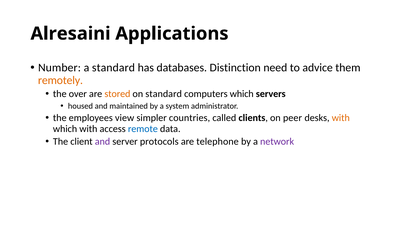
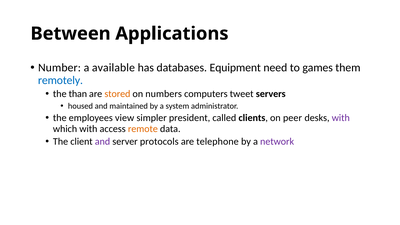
Alresaini: Alresaini -> Between
a standard: standard -> available
Distinction: Distinction -> Equipment
advice: advice -> games
remotely colour: orange -> blue
over: over -> than
on standard: standard -> numbers
computers which: which -> tweet
countries: countries -> president
with at (341, 118) colour: orange -> purple
remote colour: blue -> orange
